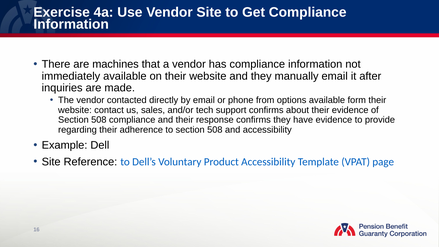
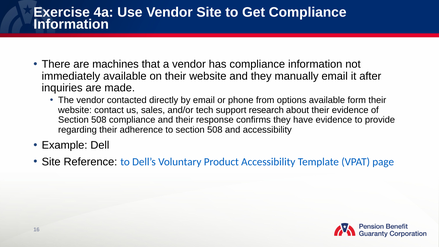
support confirms: confirms -> research
